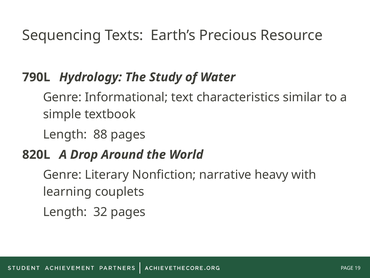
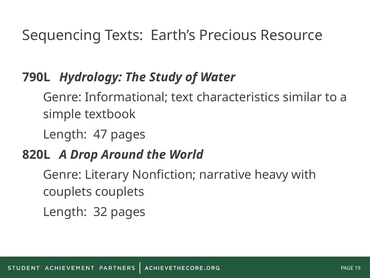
88: 88 -> 47
learning at (67, 192): learning -> couplets
